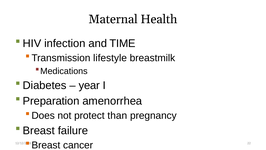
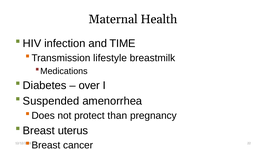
year: year -> over
Preparation: Preparation -> Suspended
failure: failure -> uterus
